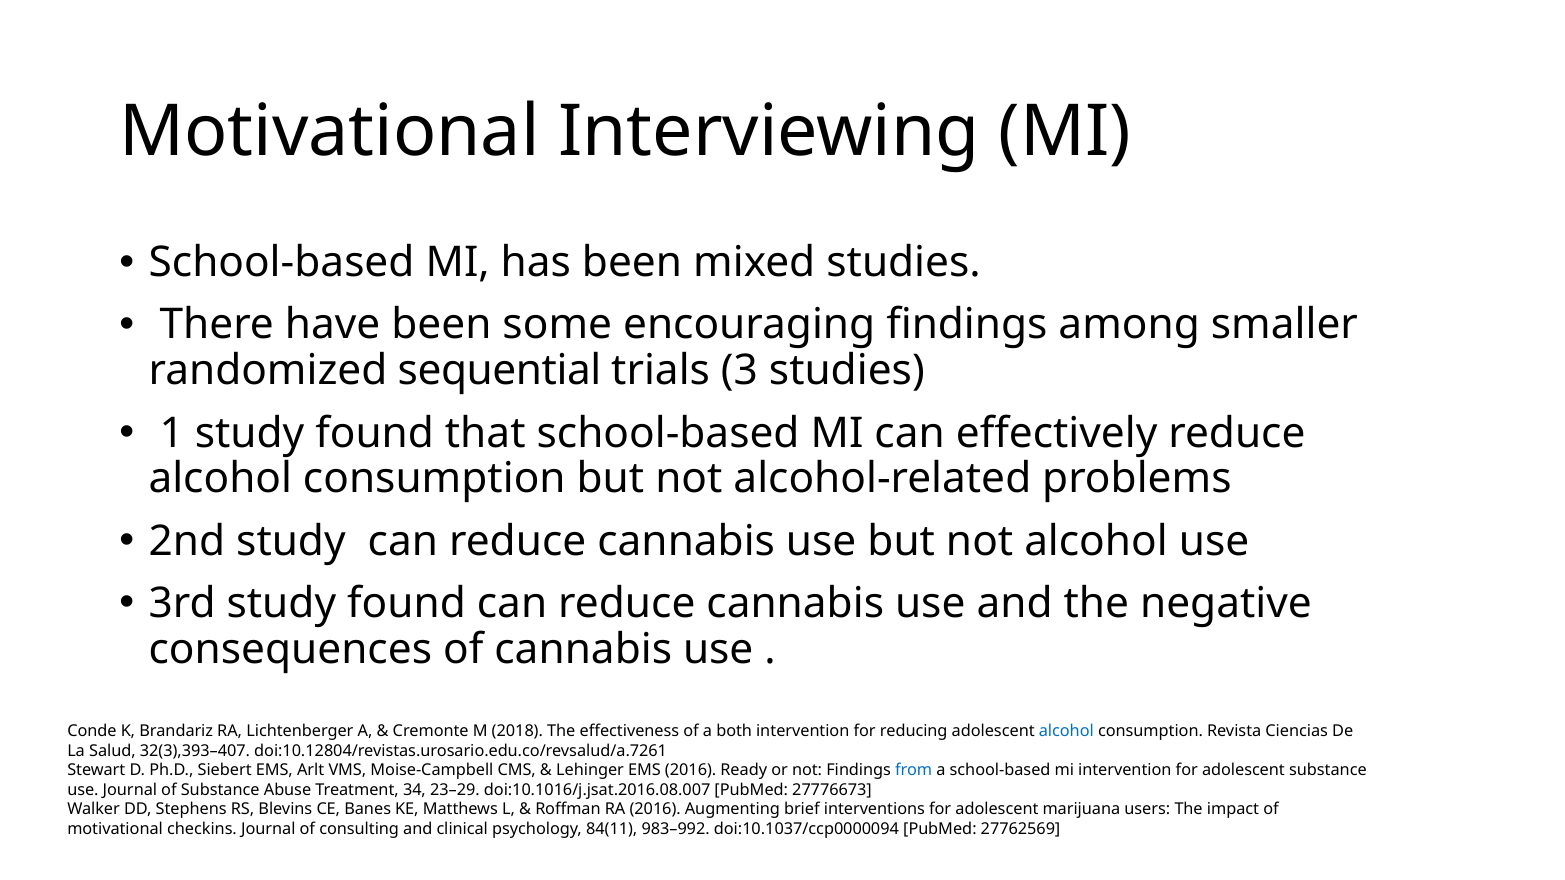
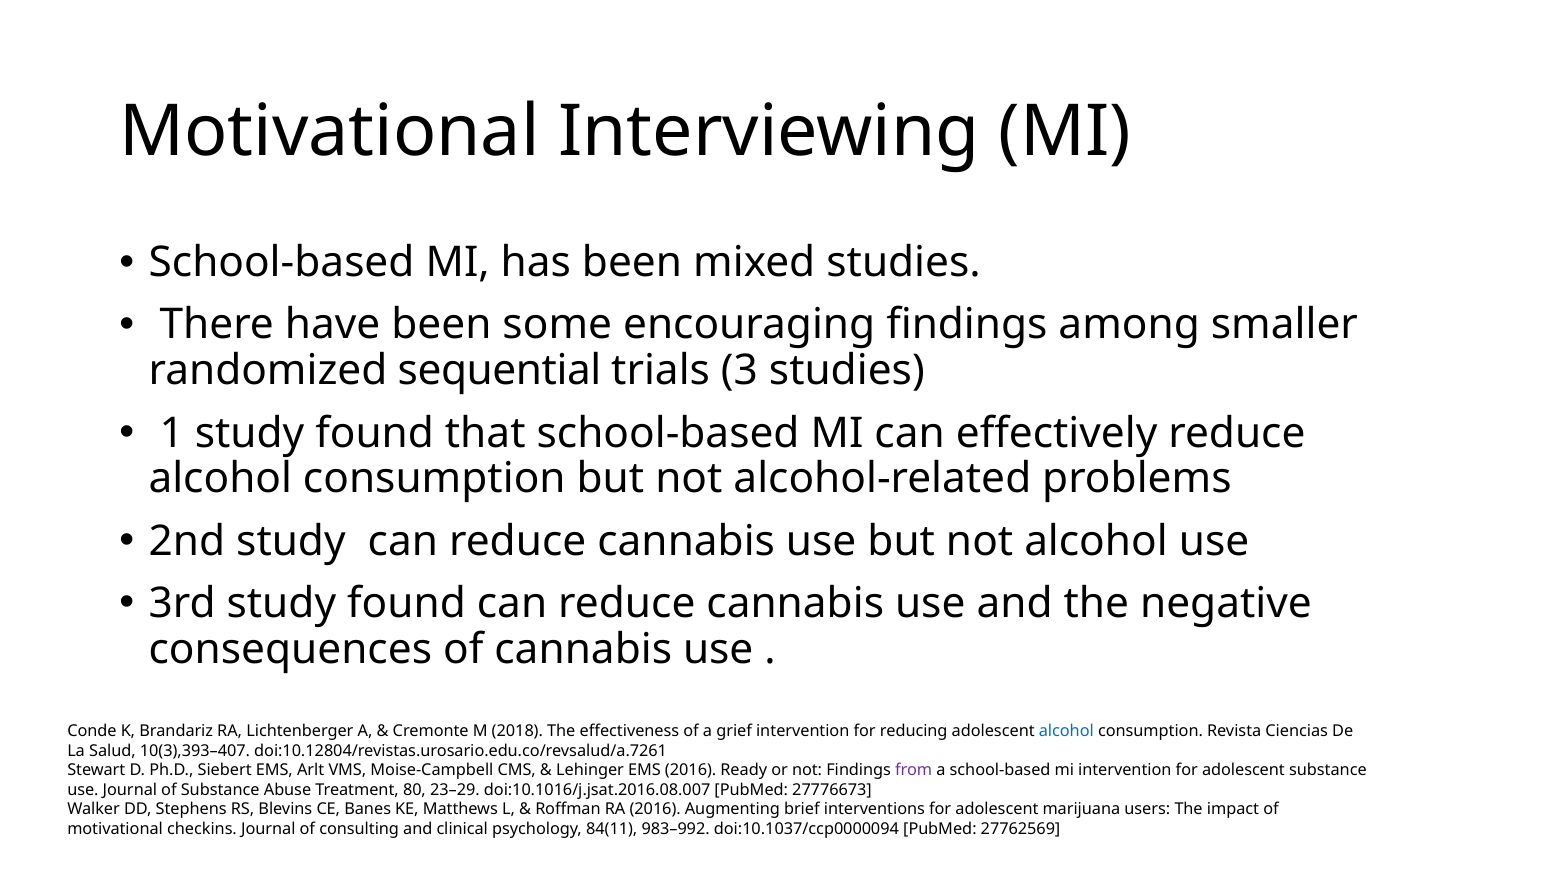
both: both -> grief
32(3),393–407: 32(3),393–407 -> 10(3),393–407
from colour: blue -> purple
34: 34 -> 80
